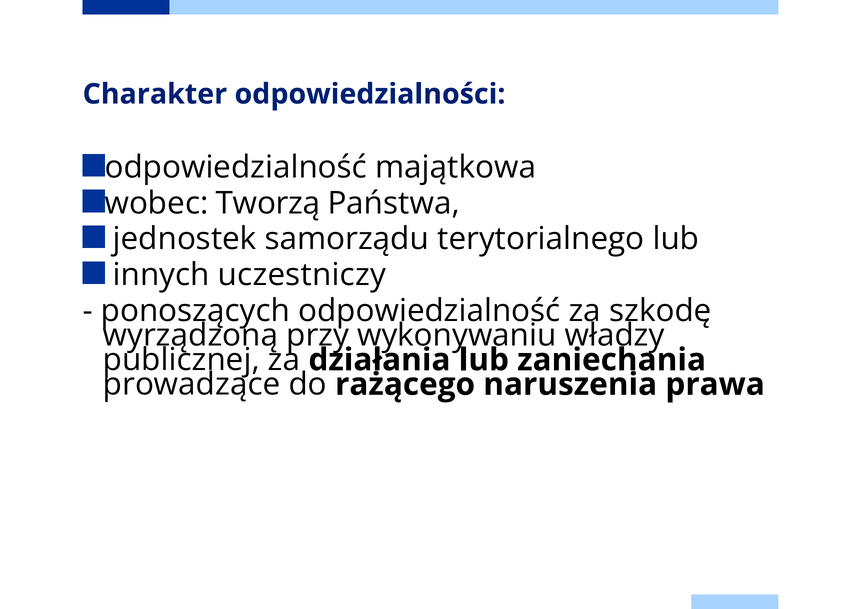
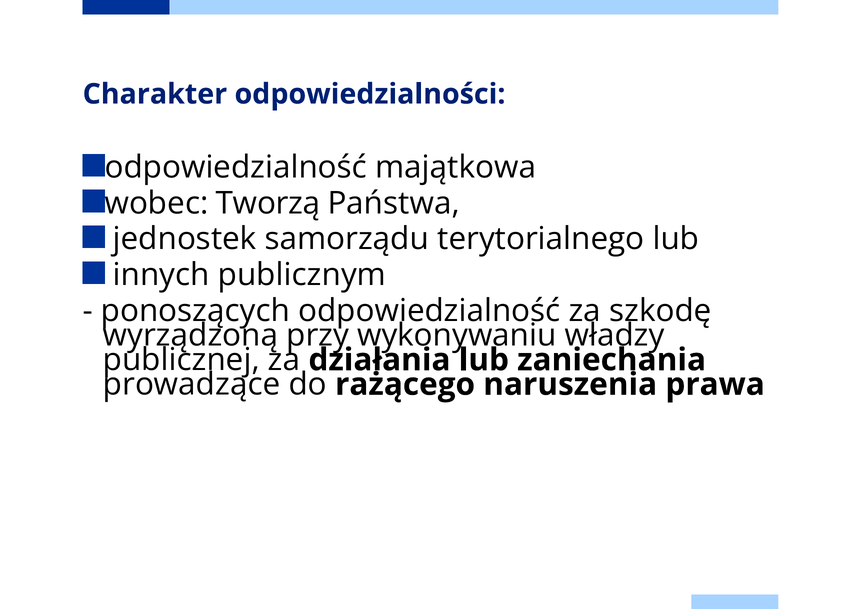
uczestniczy: uczestniczy -> publicznym
